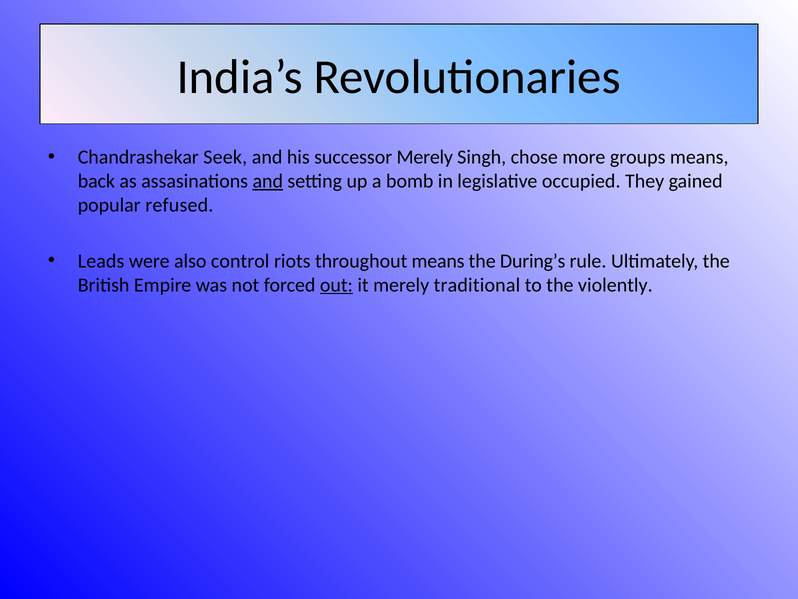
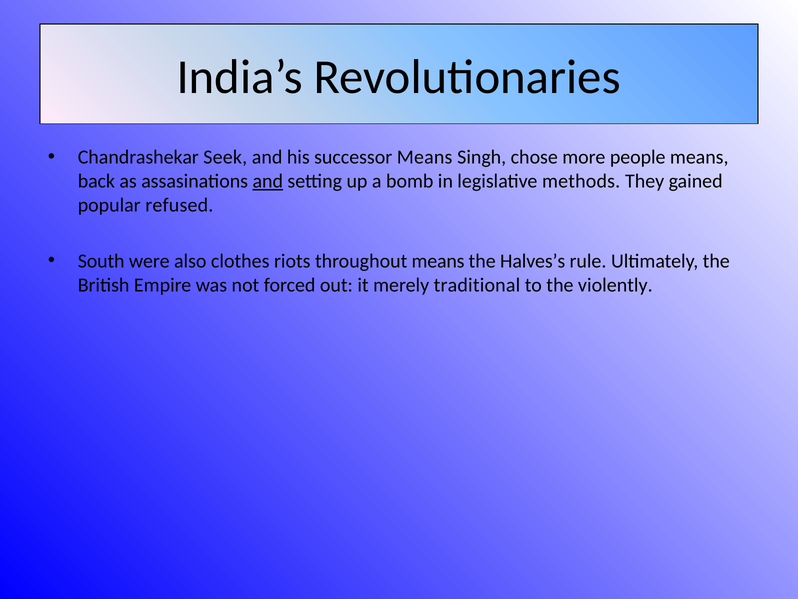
successor Merely: Merely -> Means
groups: groups -> people
occupied: occupied -> methods
Leads: Leads -> South
control: control -> clothes
During’s: During’s -> Halves’s
out underline: present -> none
